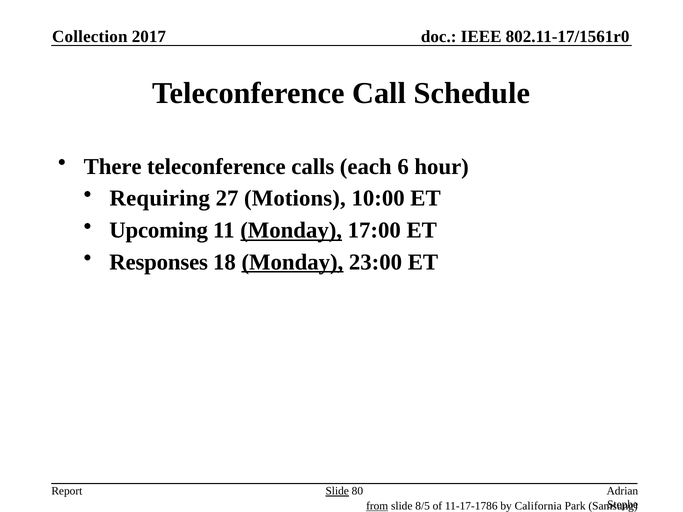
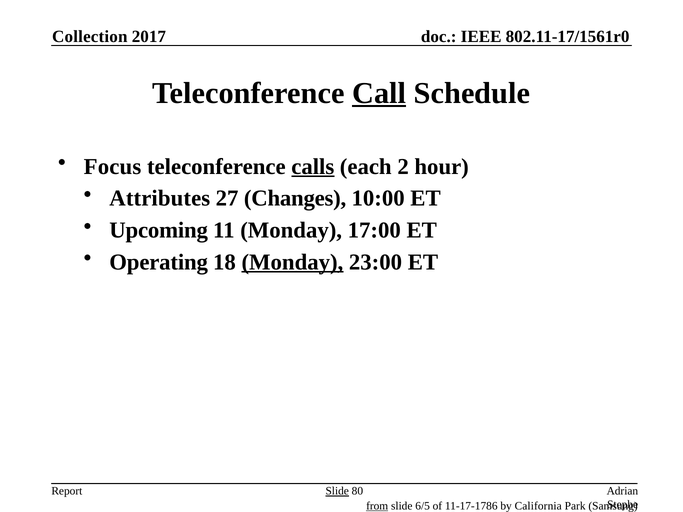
Call underline: none -> present
There: There -> Focus
calls underline: none -> present
6: 6 -> 2
Requiring: Requiring -> Attributes
Motions: Motions -> Changes
Monday at (291, 230) underline: present -> none
Responses: Responses -> Operating
8/5: 8/5 -> 6/5
